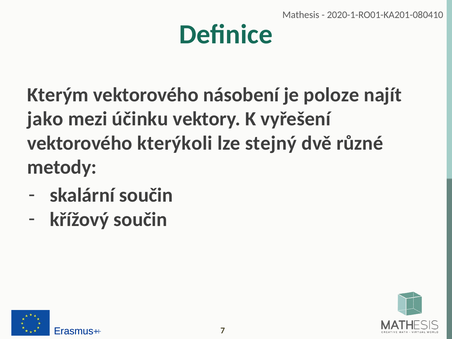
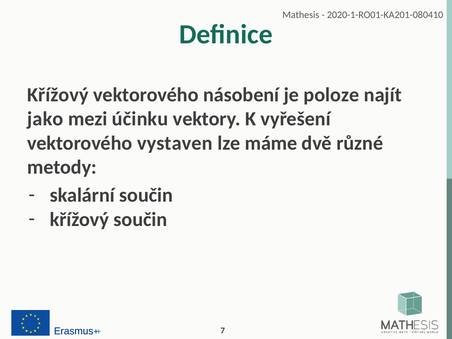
Kterým at (58, 95): Kterým -> Křížový
kterýkoli: kterýkoli -> vystaven
stejný: stejný -> máme
